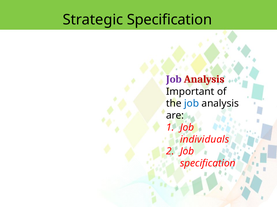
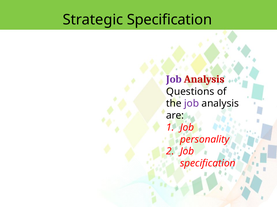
Important: Important -> Questions
job at (192, 104) colour: blue -> purple
individuals: individuals -> personality
